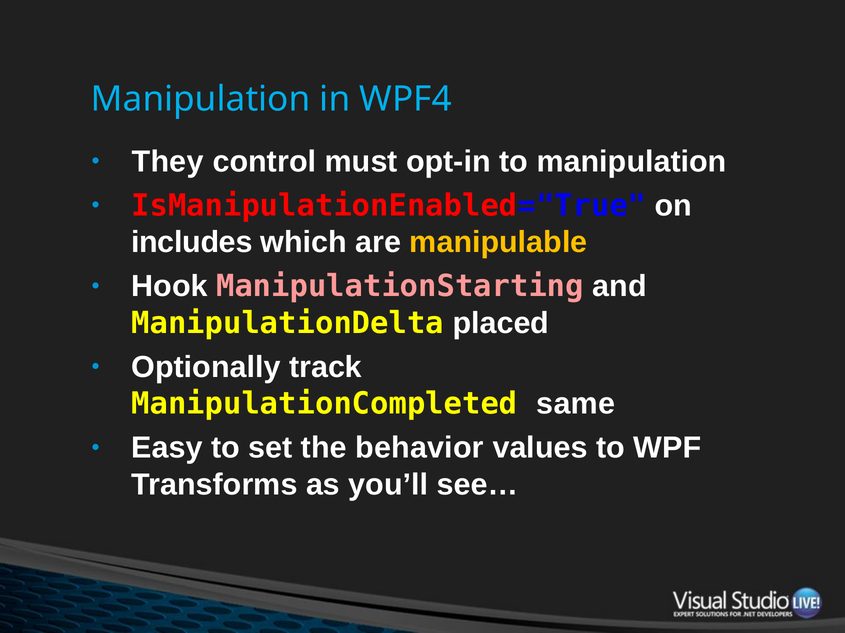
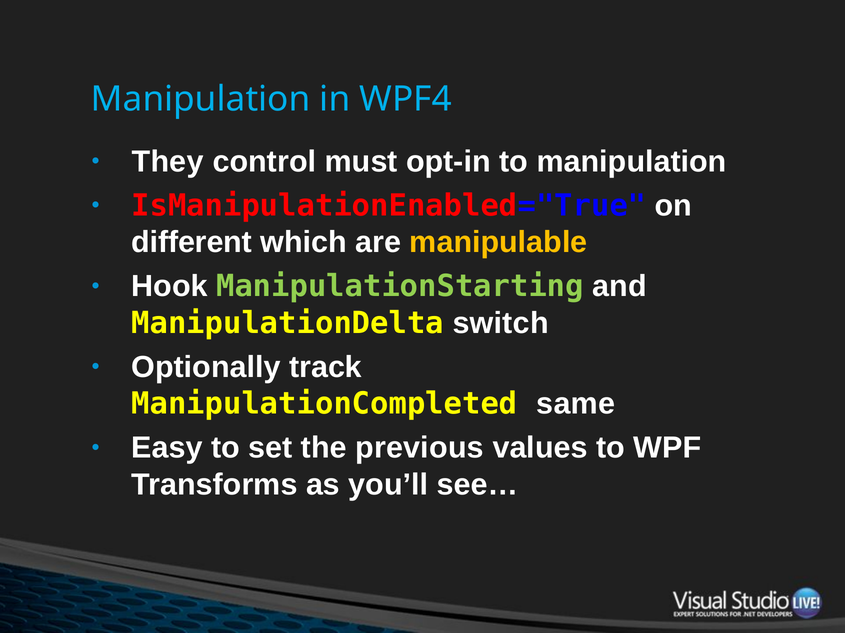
includes: includes -> different
ManipulationStarting colour: pink -> light green
placed: placed -> switch
behavior: behavior -> previous
